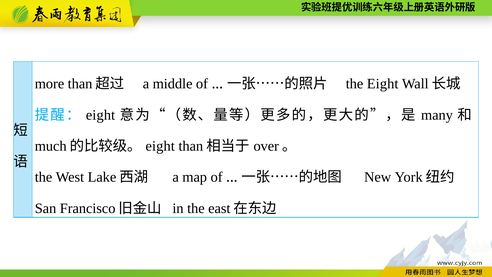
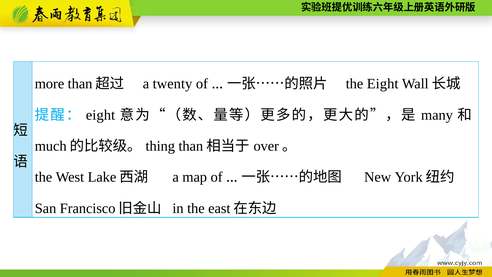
middle: middle -> twenty
eight at (160, 146): eight -> thing
